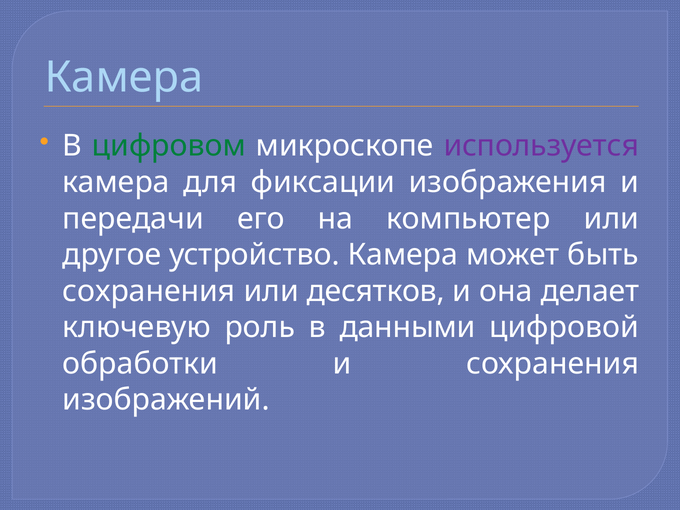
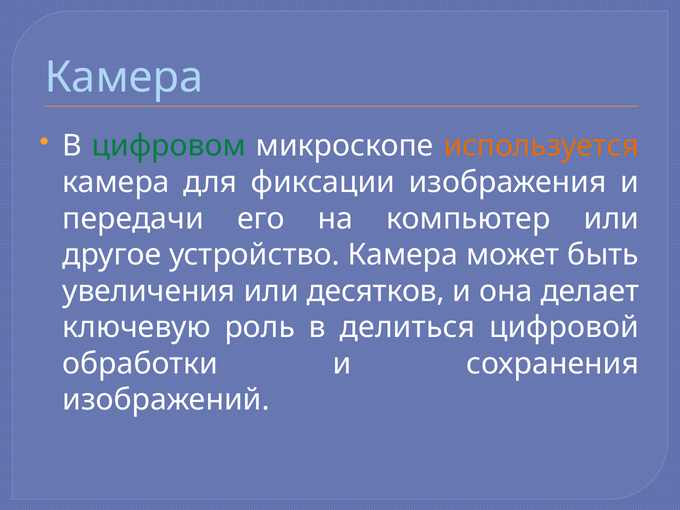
используется colour: purple -> orange
сохранения at (149, 291): сохранения -> увеличения
данными: данными -> делиться
